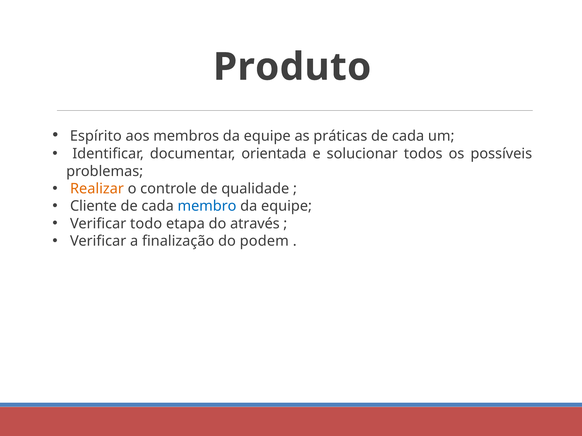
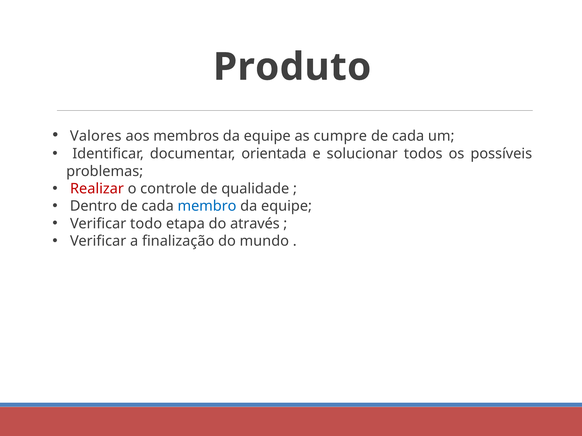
Espírito: Espírito -> Valores
práticas: práticas -> cumpre
Realizar colour: orange -> red
Cliente: Cliente -> Dentro
podem: podem -> mundo
